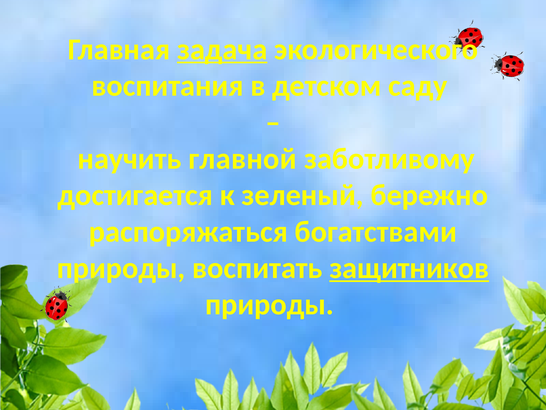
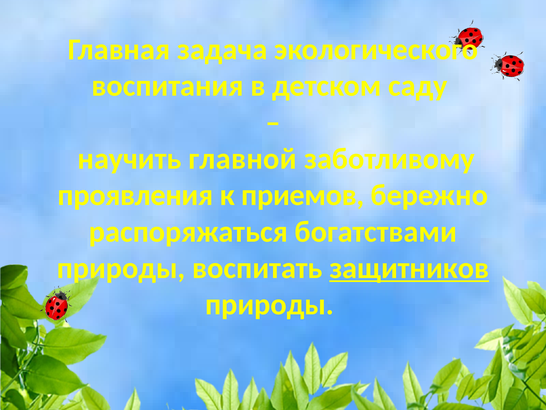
задача underline: present -> none
достигается: достигается -> проявления
зеленый: зеленый -> приемов
